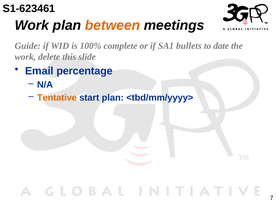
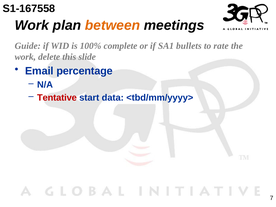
S1-623461: S1-623461 -> S1-167558
date: date -> rate
Tentative colour: orange -> red
start plan: plan -> data
